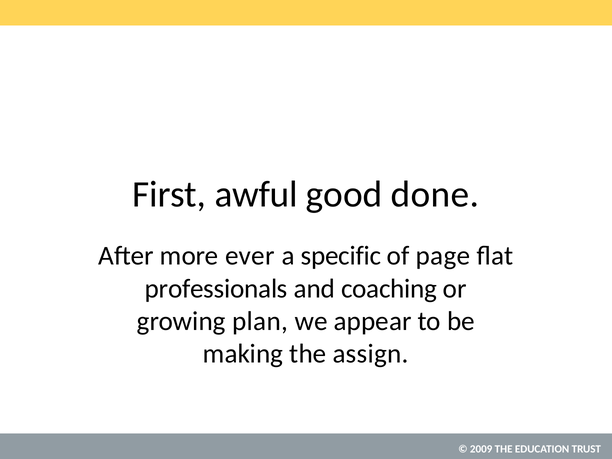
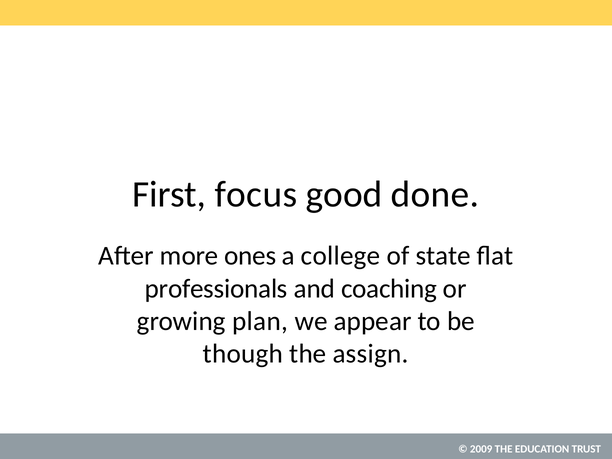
awful: awful -> focus
ever: ever -> ones
specific: specific -> college
page: page -> state
making: making -> though
